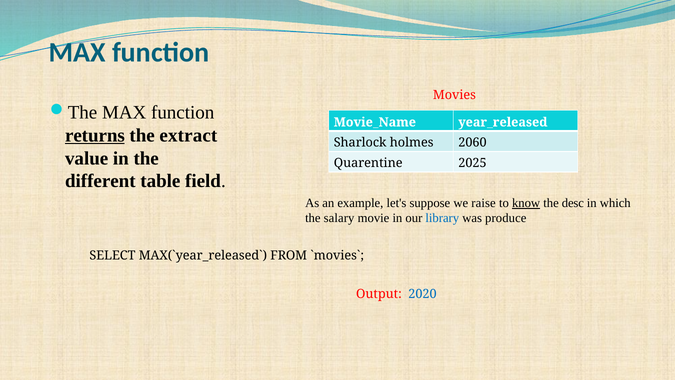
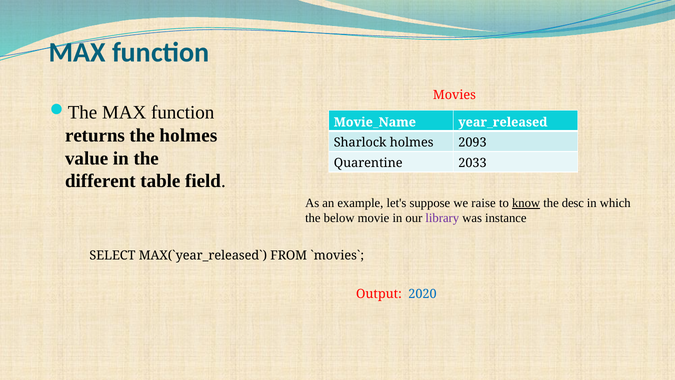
returns underline: present -> none
the extract: extract -> holmes
2060: 2060 -> 2093
2025: 2025 -> 2033
salary: salary -> below
library colour: blue -> purple
produce: produce -> instance
